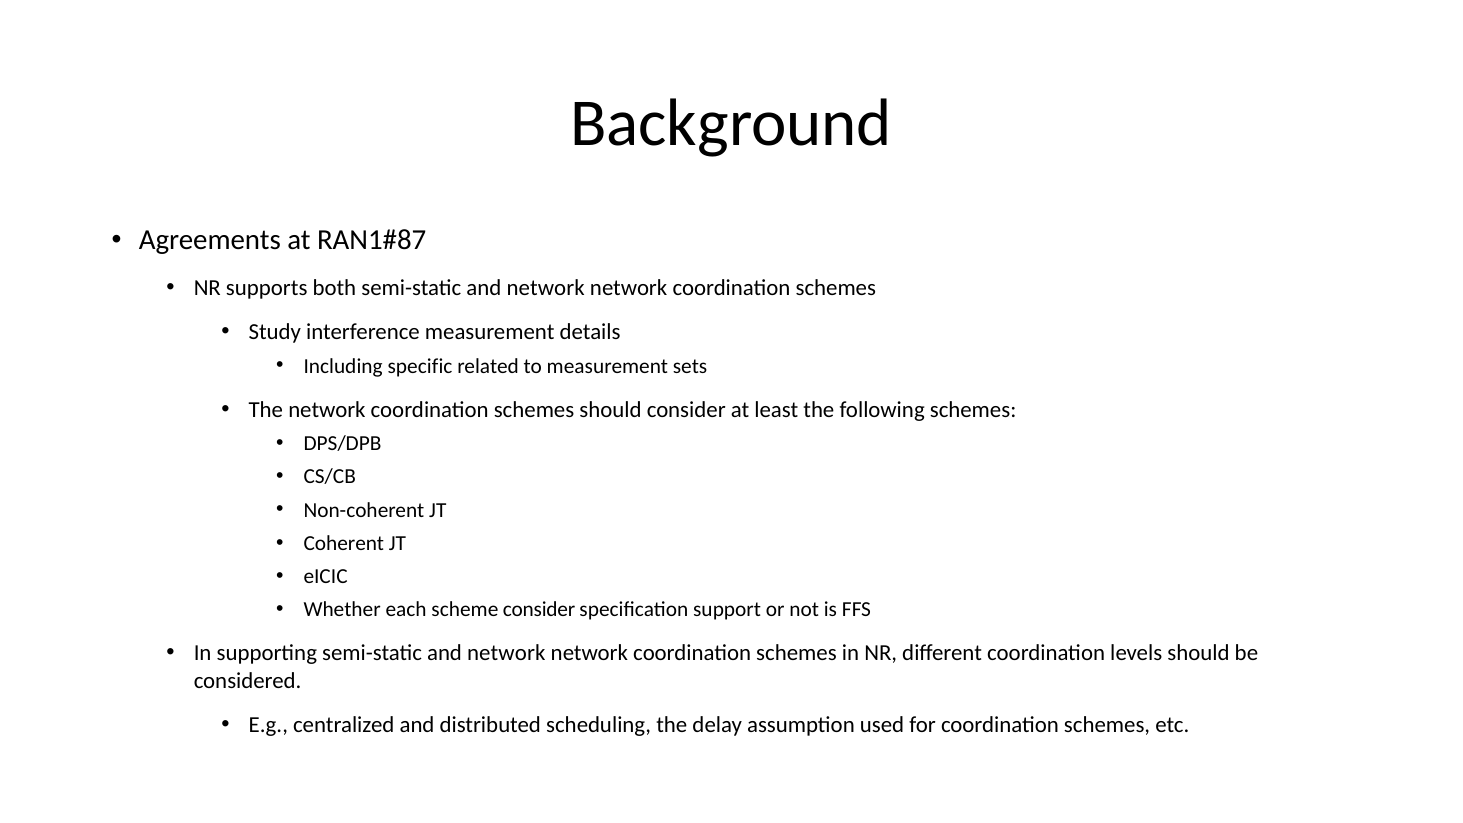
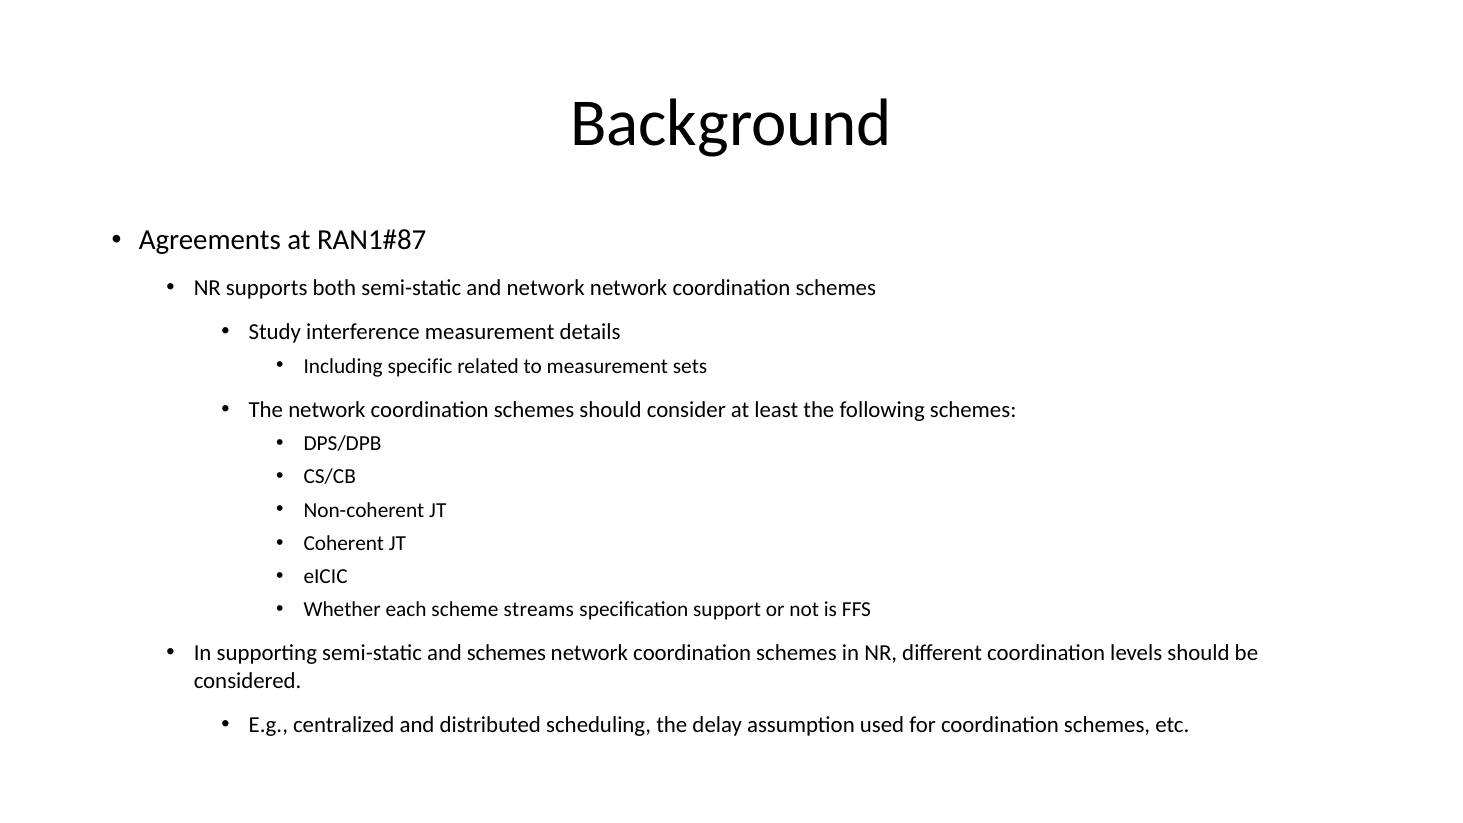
scheme consider: consider -> streams
supporting semi-static and network: network -> schemes
